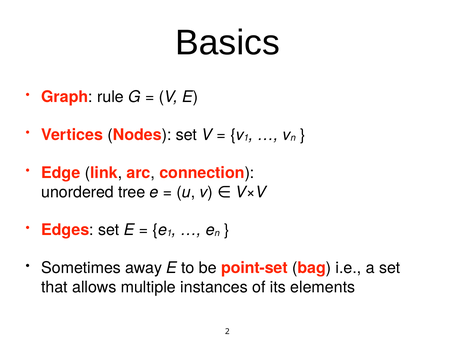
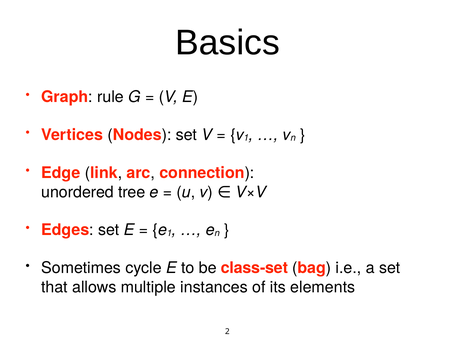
away: away -> cycle
point-set: point-set -> class-set
